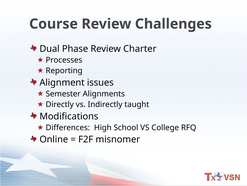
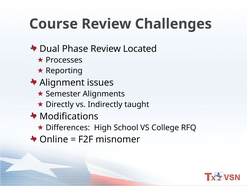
Charter: Charter -> Located
